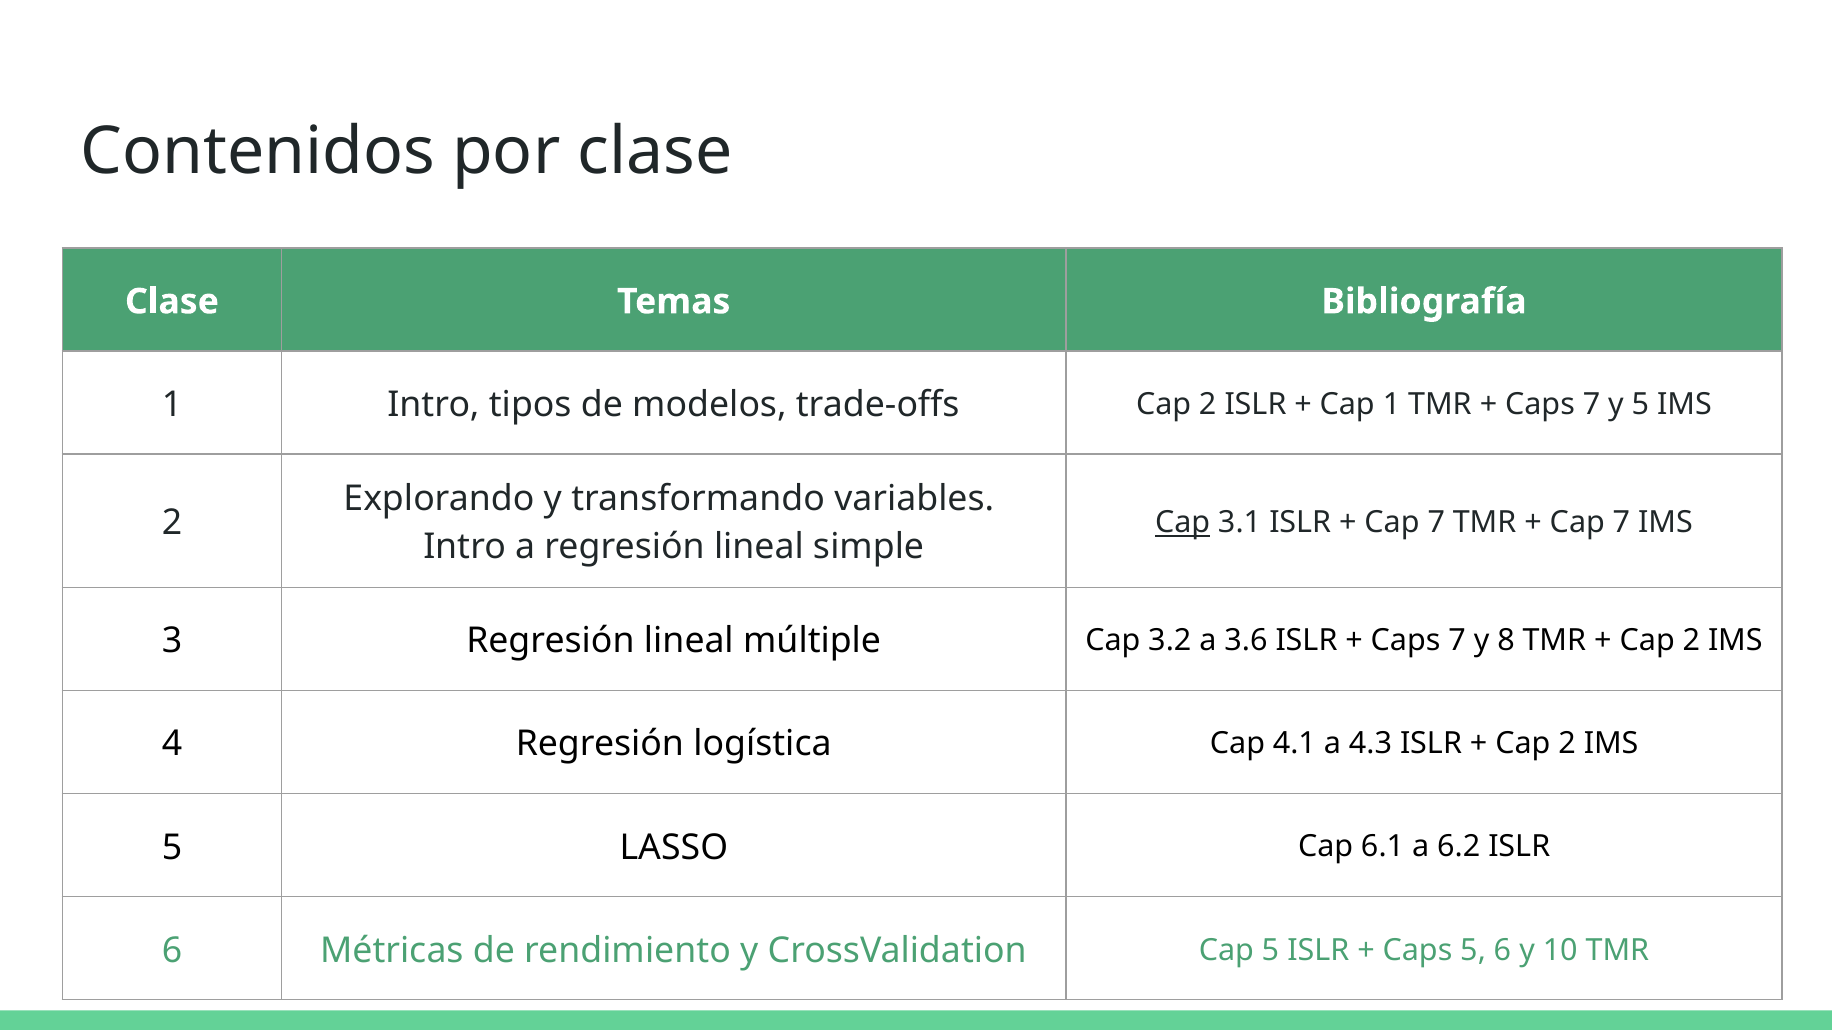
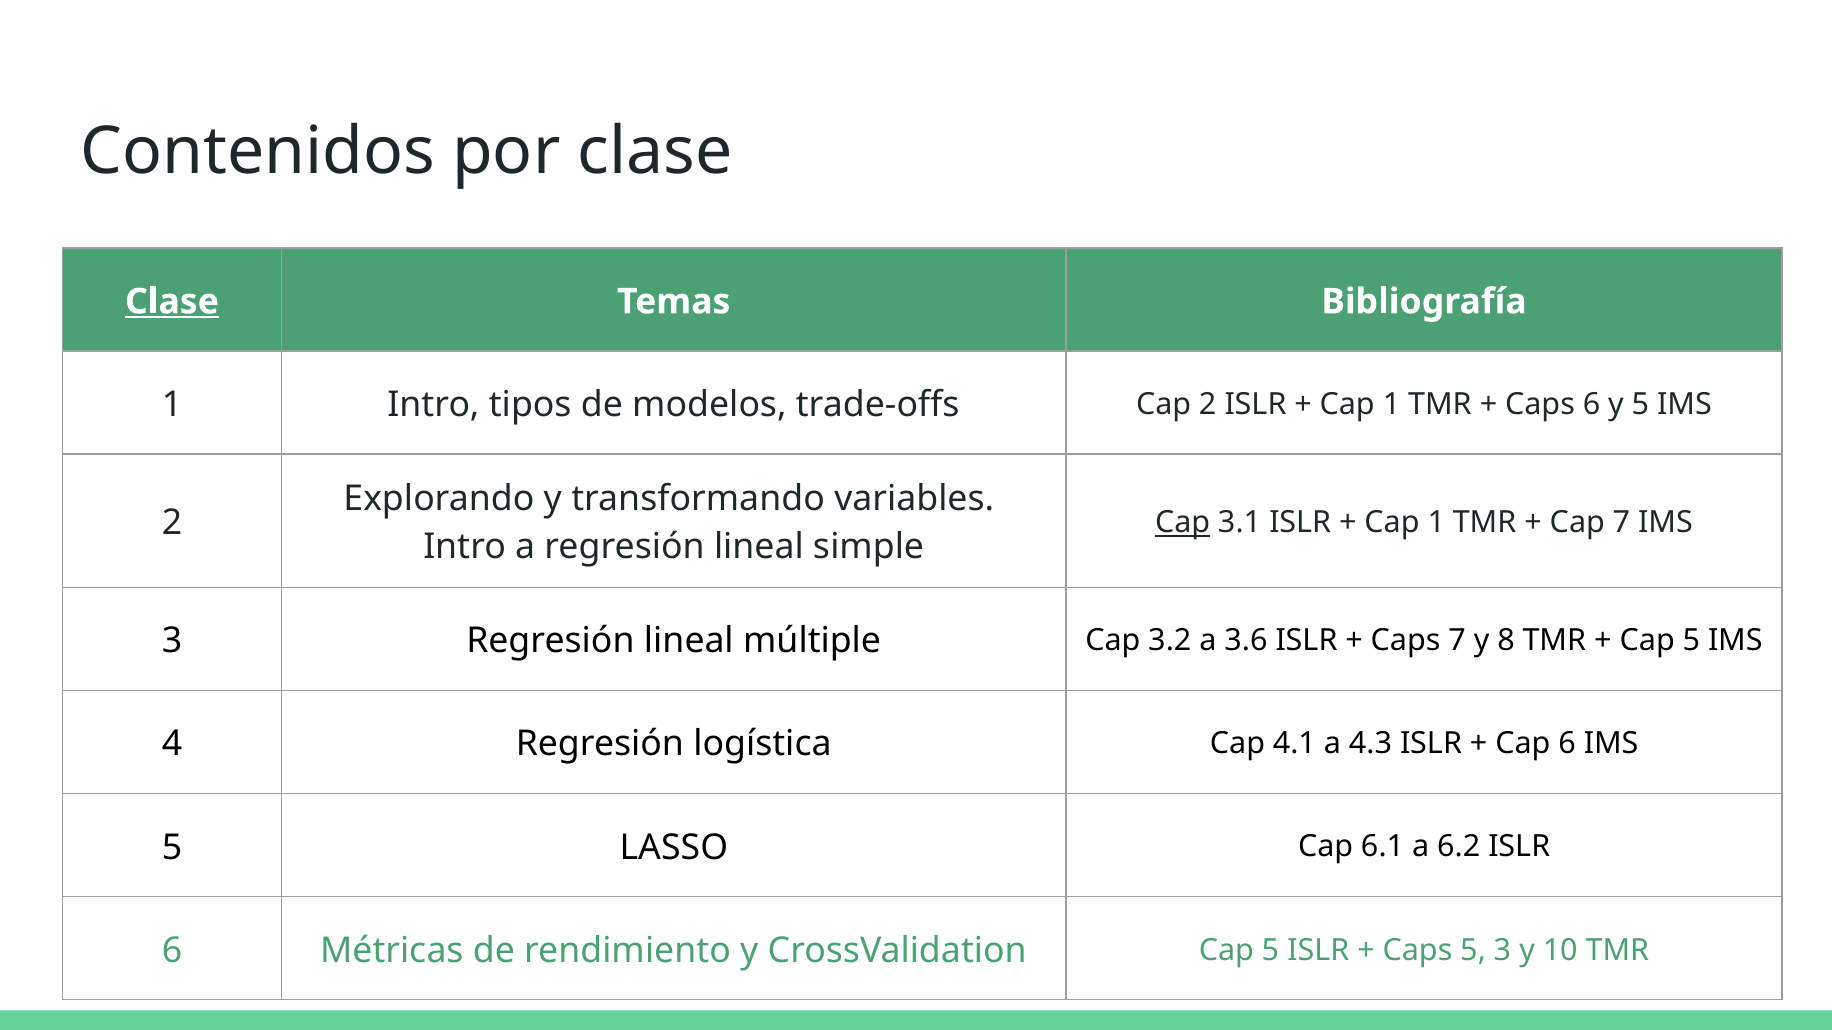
Clase at (172, 302) underline: none -> present
7 at (1592, 405): 7 -> 6
7 at (1436, 523): 7 -> 1
2 at (1691, 641): 2 -> 5
2 at (1567, 744): 2 -> 6
5 6: 6 -> 3
